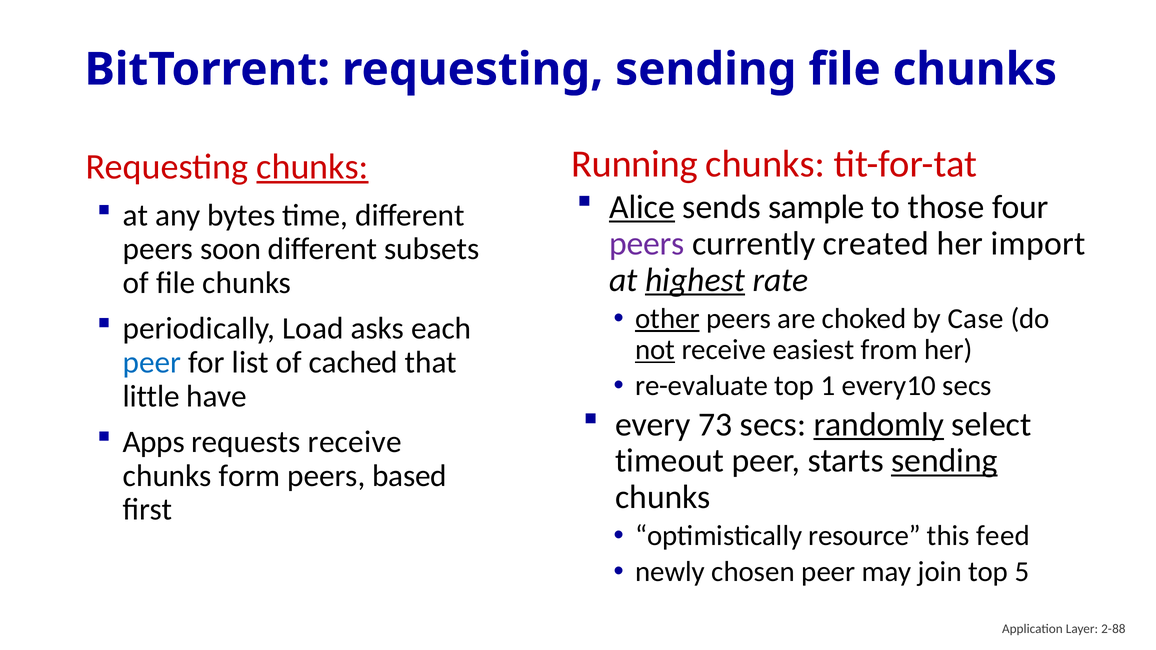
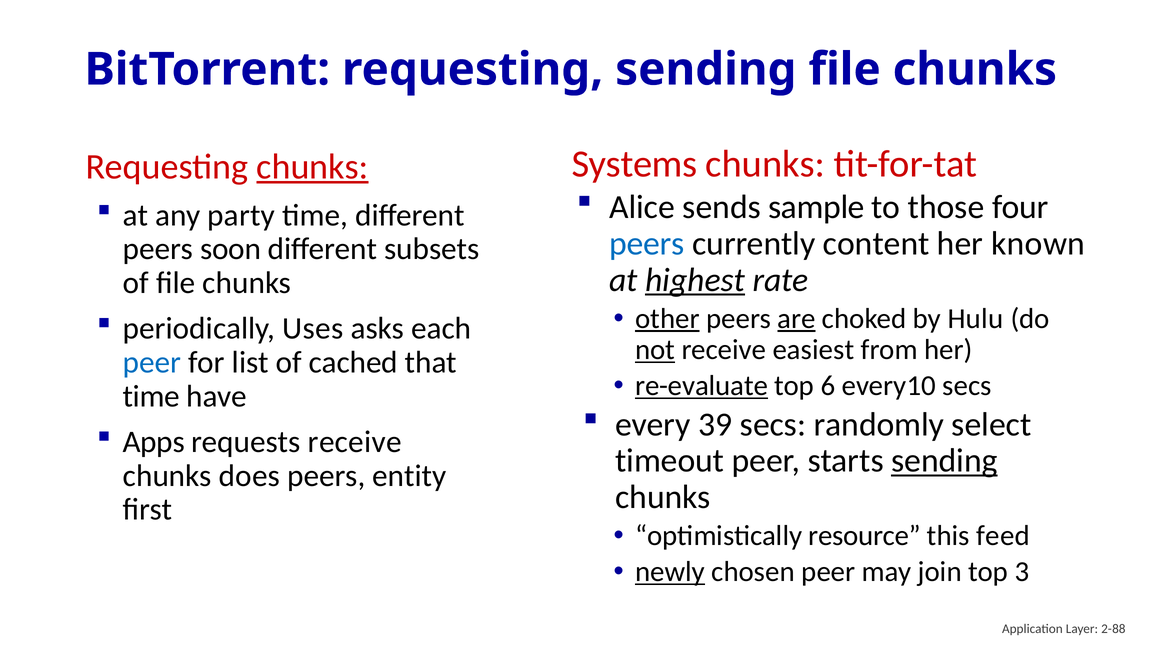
Running: Running -> Systems
Alice underline: present -> none
bytes: bytes -> party
peers at (647, 244) colour: purple -> blue
created: created -> content
import: import -> known
are underline: none -> present
Case: Case -> Hulu
Load: Load -> Uses
re-evaluate underline: none -> present
1: 1 -> 6
little at (151, 396): little -> time
73: 73 -> 39
randomly underline: present -> none
form: form -> does
based: based -> entity
newly underline: none -> present
5: 5 -> 3
